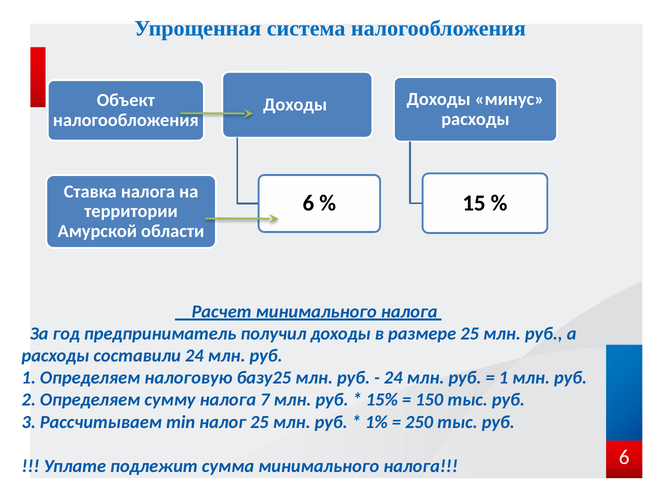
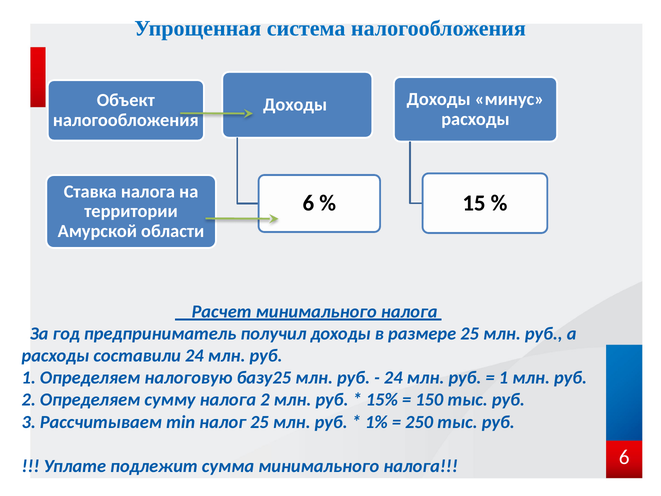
налога 7: 7 -> 2
